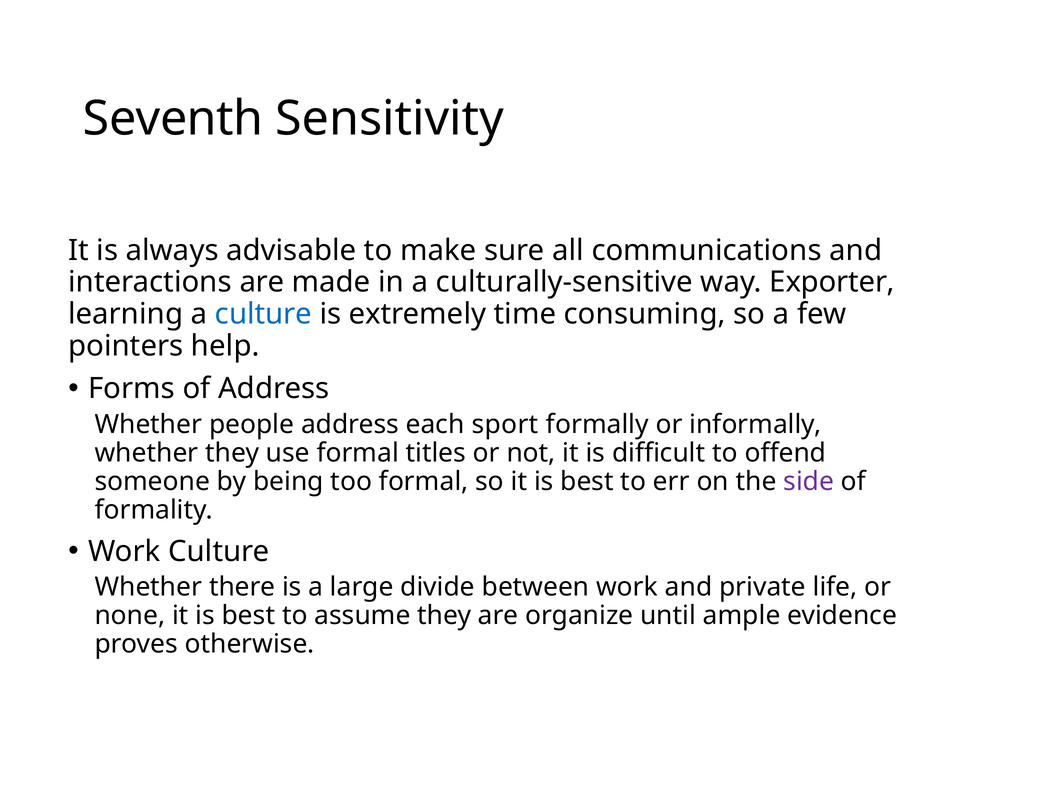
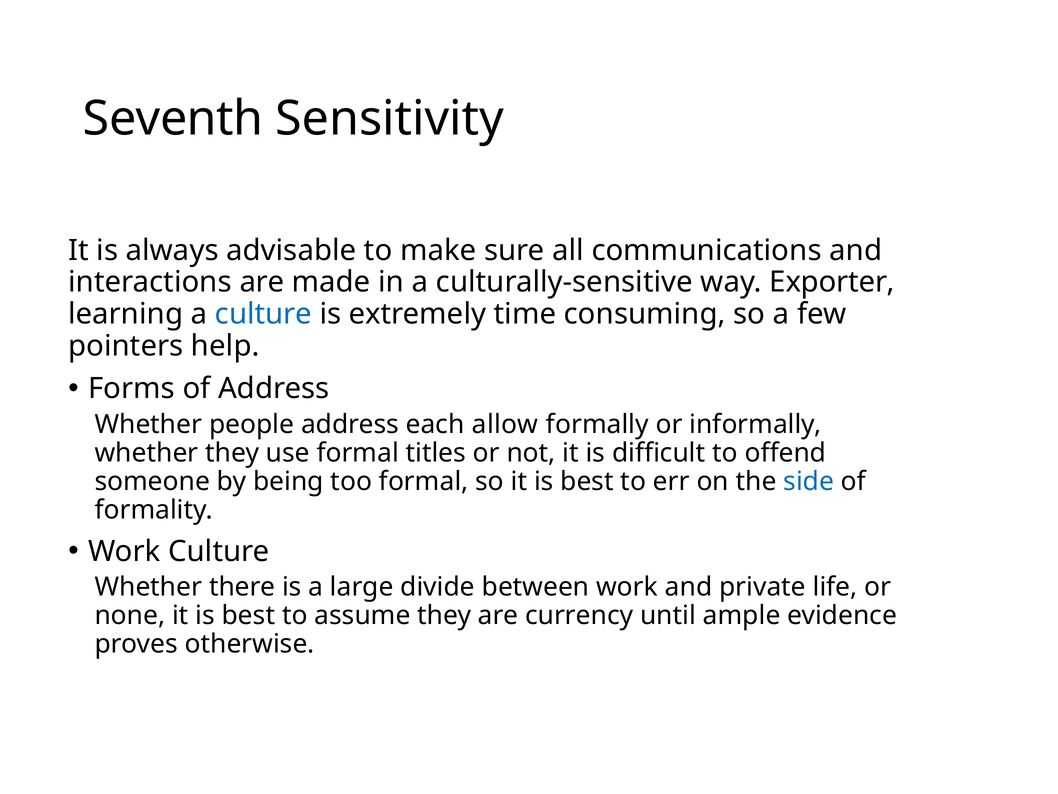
sport: sport -> allow
side colour: purple -> blue
organize: organize -> currency
